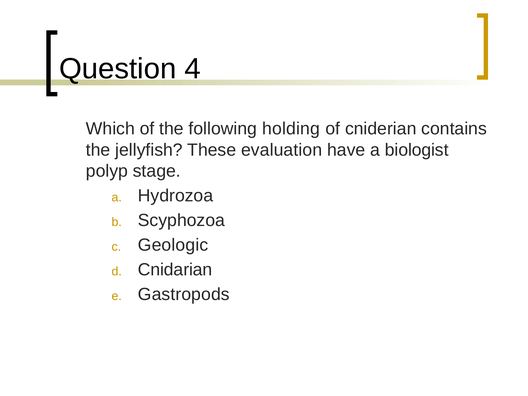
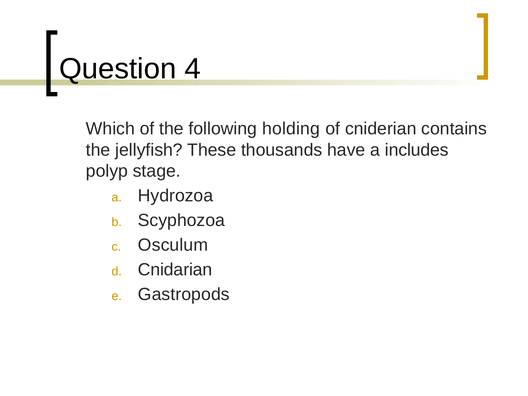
evaluation: evaluation -> thousands
biologist: biologist -> includes
Geologic: Geologic -> Osculum
